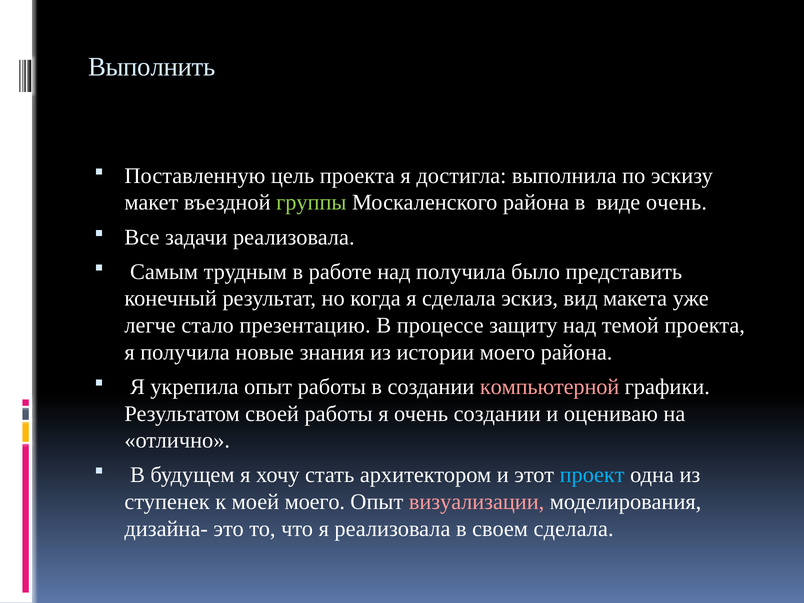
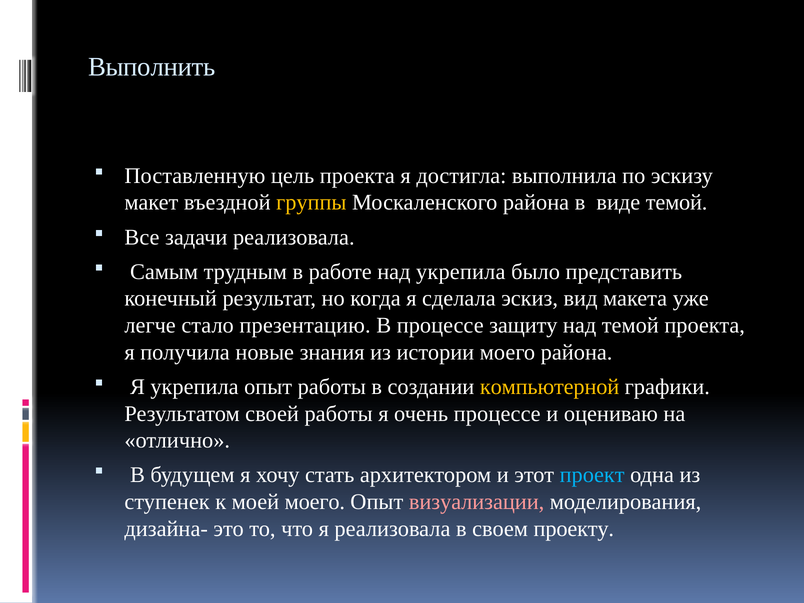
группы colour: light green -> yellow
виде очень: очень -> темой
над получила: получила -> укрепила
компьютерной colour: pink -> yellow
очень создании: создании -> процессе
своем сделала: сделала -> проекту
